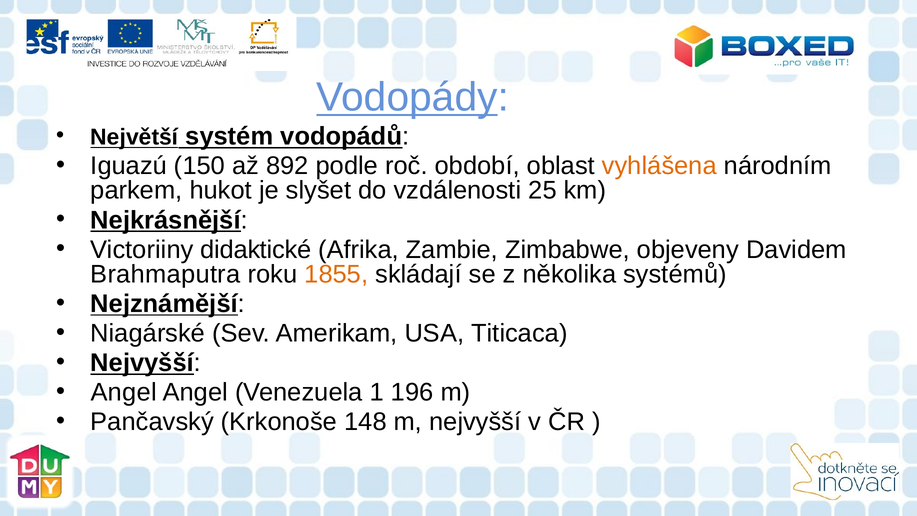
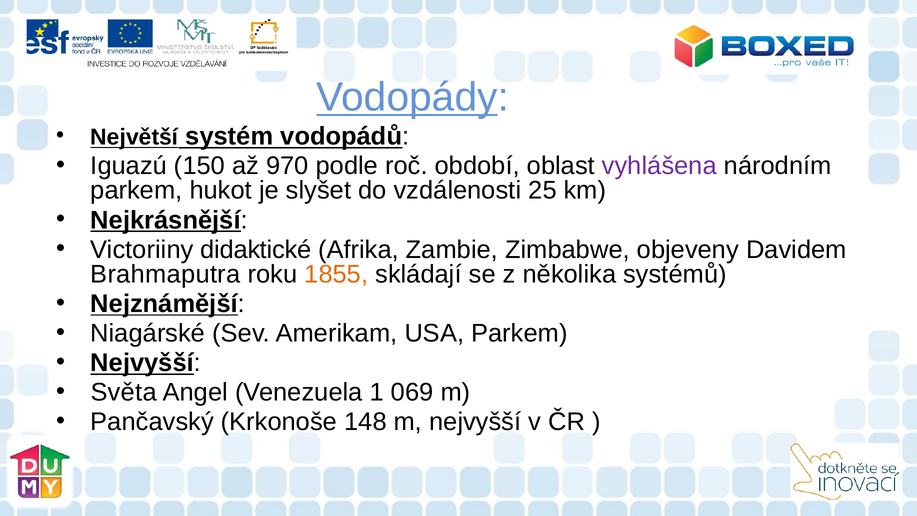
892: 892 -> 970
vyhlášena colour: orange -> purple
USA Titicaca: Titicaca -> Parkem
Angel at (124, 392): Angel -> Světa
196: 196 -> 069
